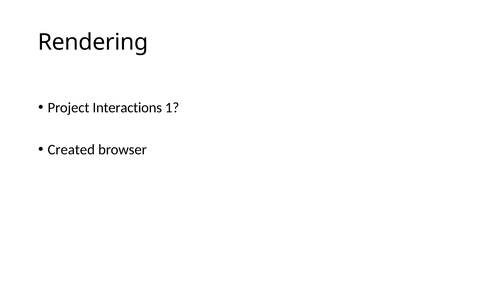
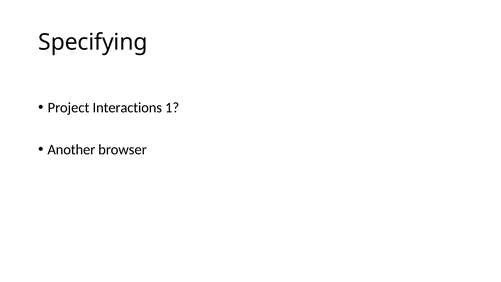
Rendering: Rendering -> Specifying
Created: Created -> Another
